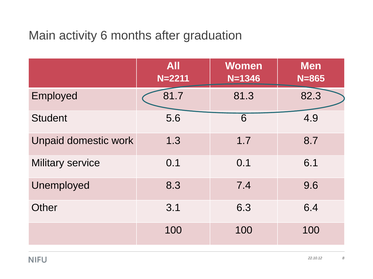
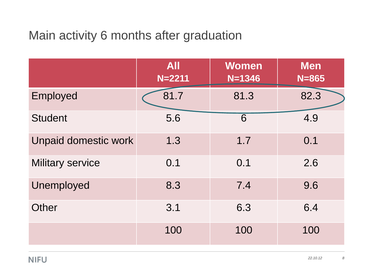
1.7 8.7: 8.7 -> 0.1
6.1: 6.1 -> 2.6
